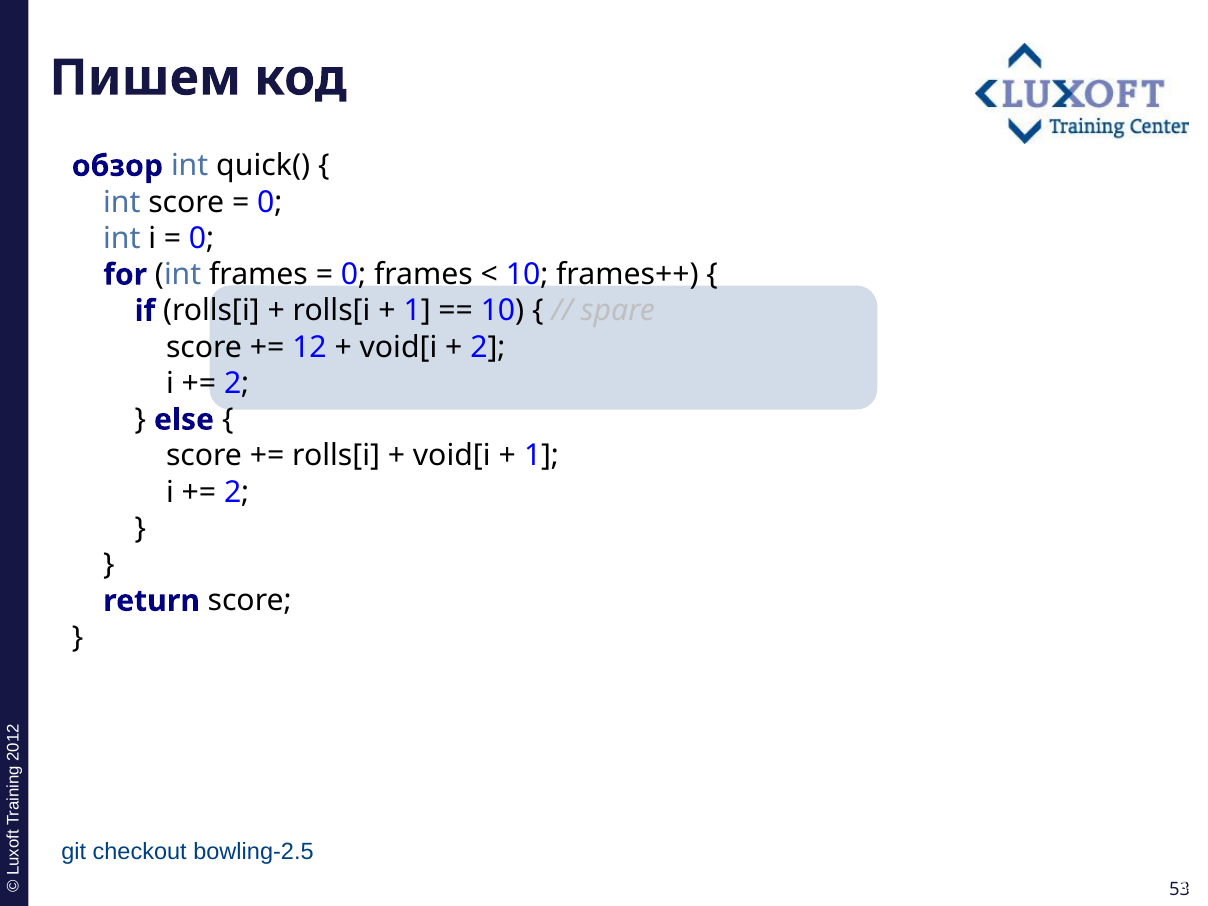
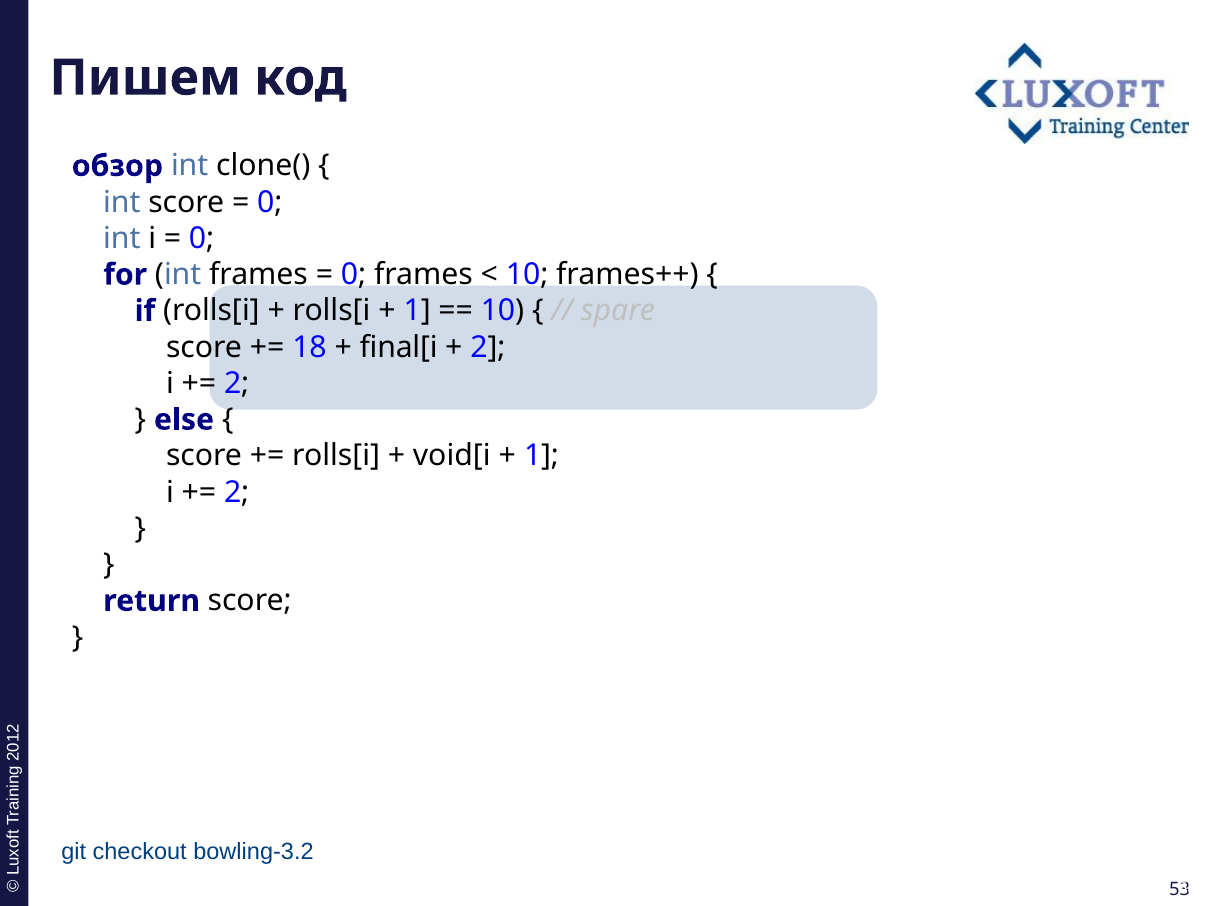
quick(: quick( -> clone(
12: 12 -> 18
void[i at (398, 347): void[i -> final[i
bowling-2.5: bowling-2.5 -> bowling-3.2
